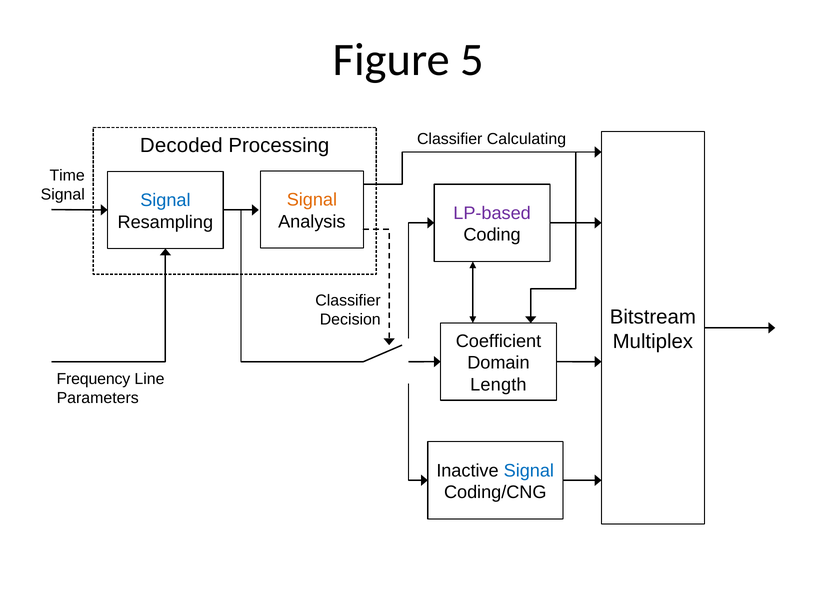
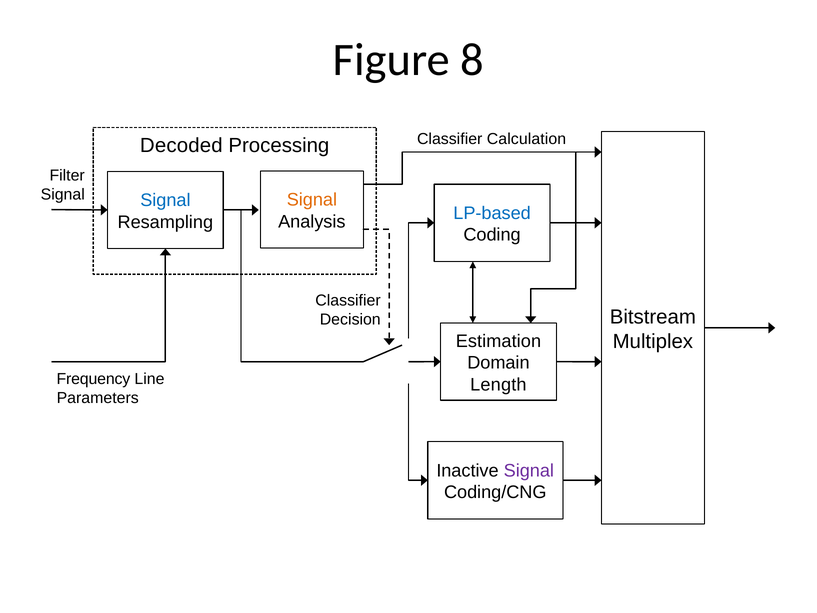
5: 5 -> 8
Calculating: Calculating -> Calculation
Time: Time -> Filter
LP-based colour: purple -> blue
Coefficient: Coefficient -> Estimation
Signal at (529, 470) colour: blue -> purple
